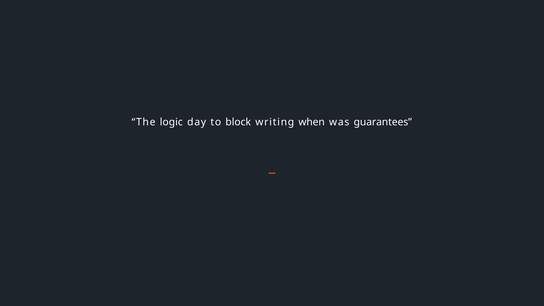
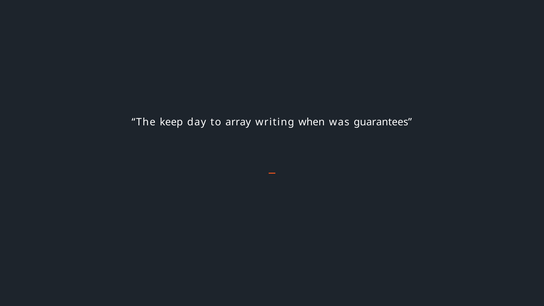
logic: logic -> keep
block: block -> array
